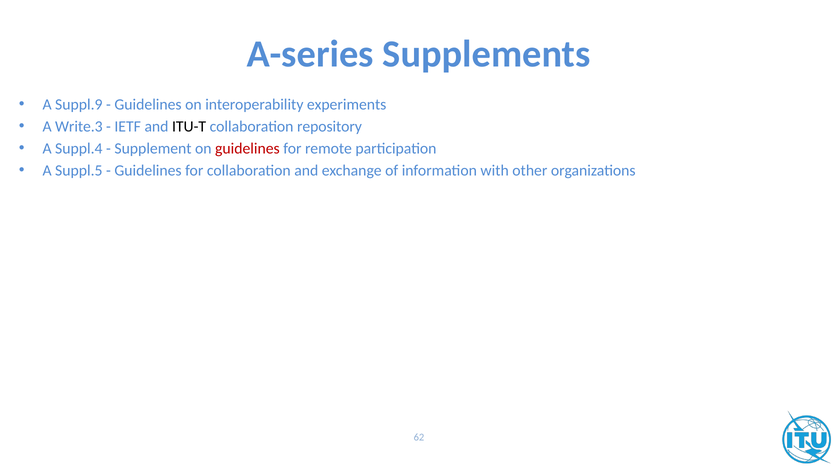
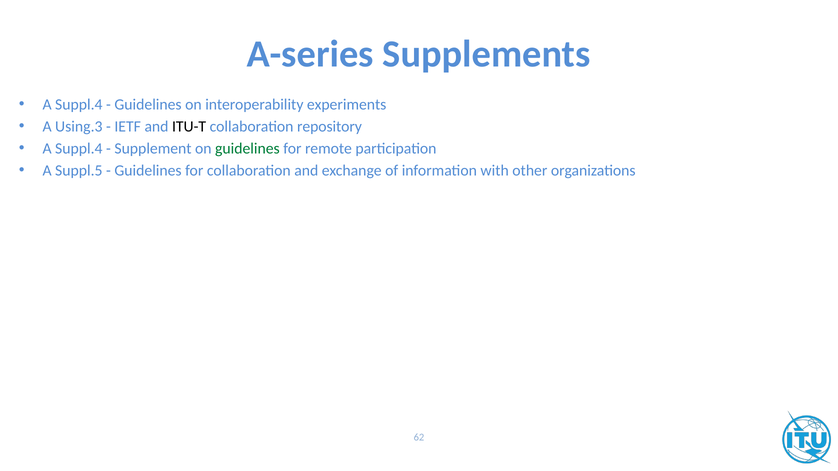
Suppl.9 at (79, 105): Suppl.9 -> Suppl.4
Write.3: Write.3 -> Using.3
guidelines at (247, 149) colour: red -> green
